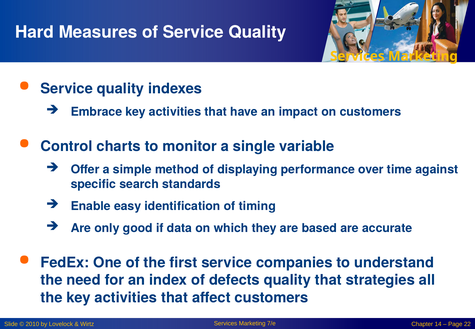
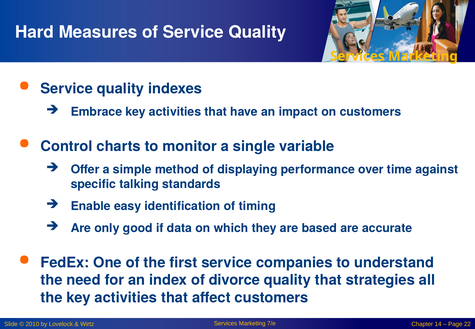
search: search -> talking
defects: defects -> divorce
